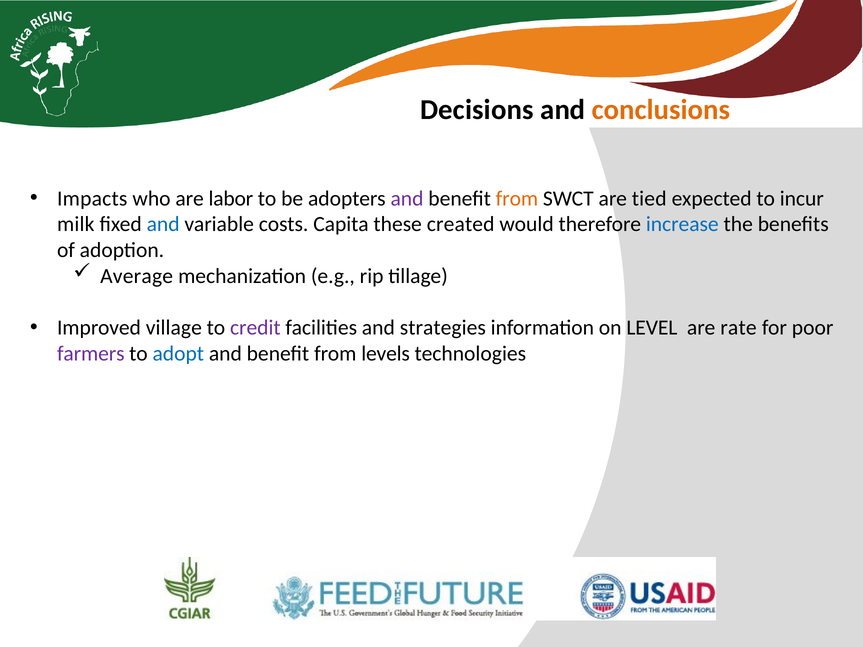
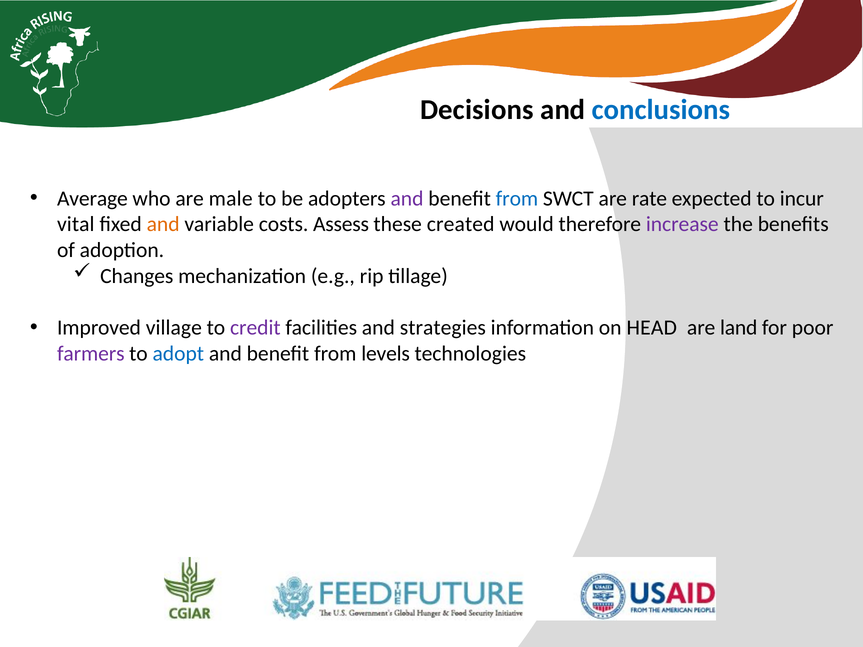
conclusions colour: orange -> blue
Impacts: Impacts -> Average
labor: labor -> male
from at (517, 198) colour: orange -> blue
tied: tied -> rate
milk: milk -> vital
and at (163, 224) colour: blue -> orange
Capita: Capita -> Assess
increase colour: blue -> purple
Average: Average -> Changes
LEVEL: LEVEL -> HEAD
rate: rate -> land
